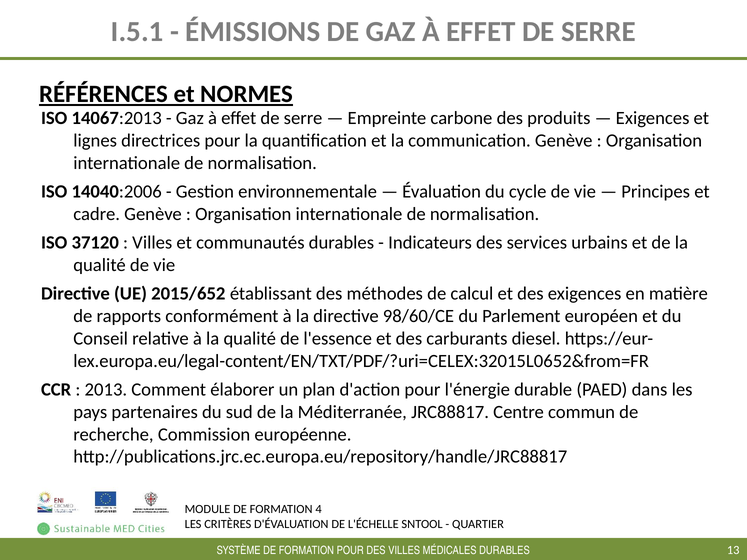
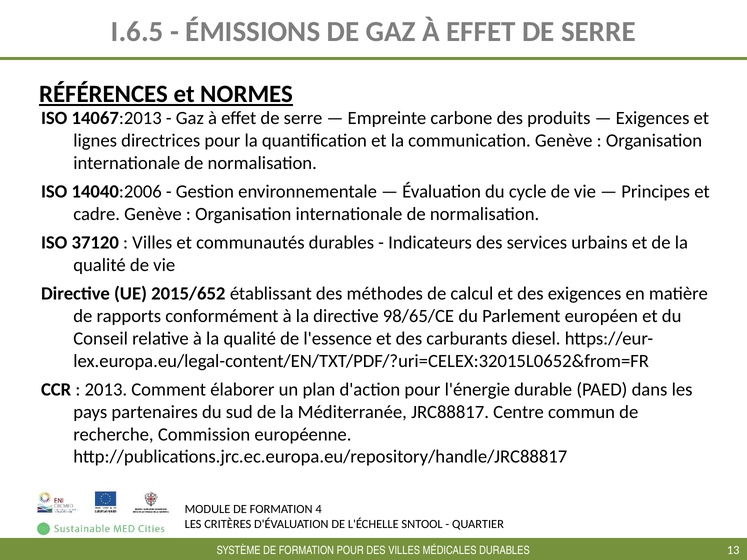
I.5.1: I.5.1 -> I.6.5
98/60/CE: 98/60/CE -> 98/65/CE
